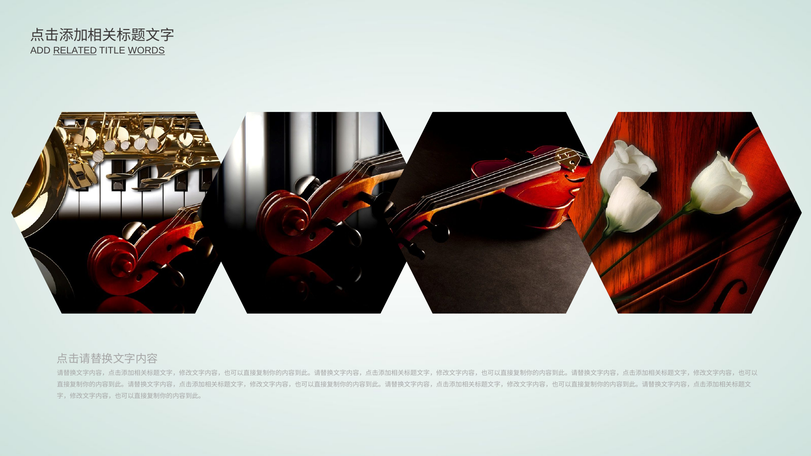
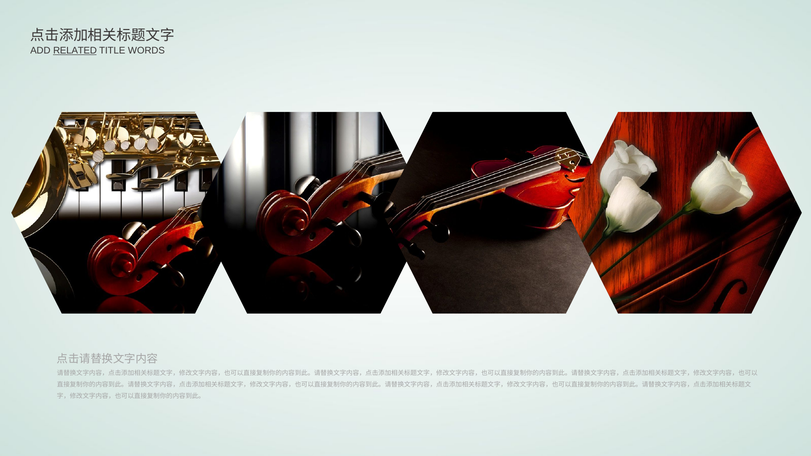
WORDS underline: present -> none
